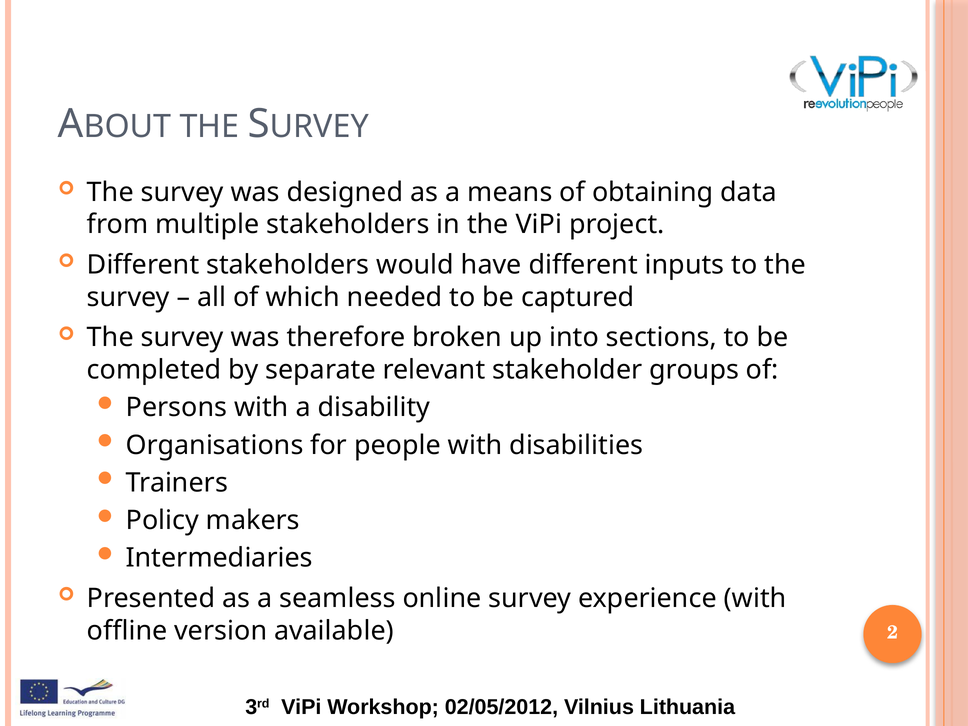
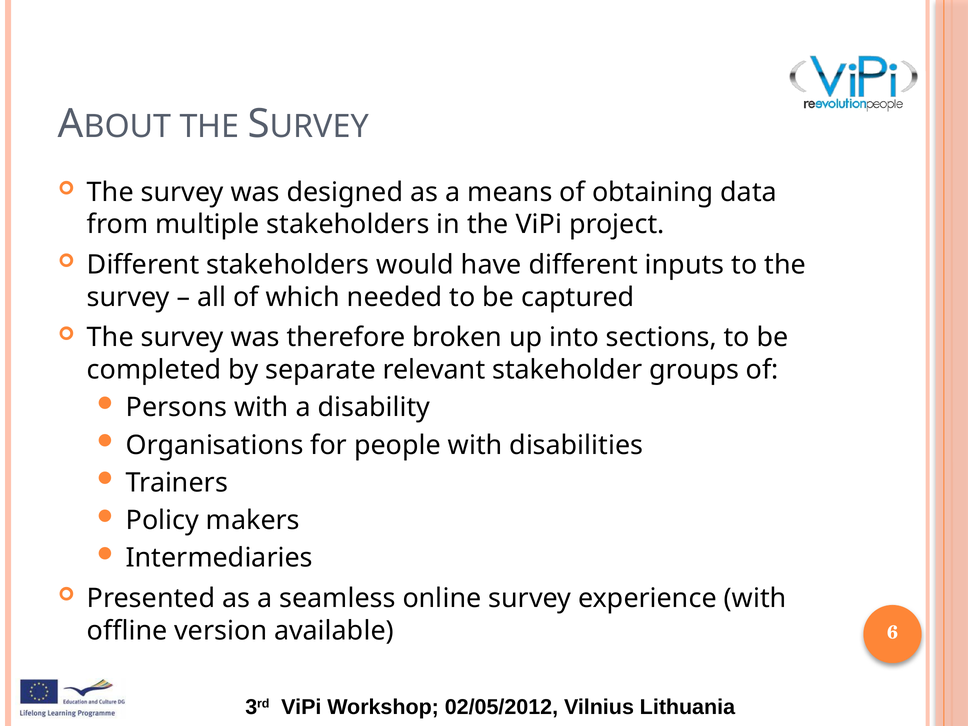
2: 2 -> 6
